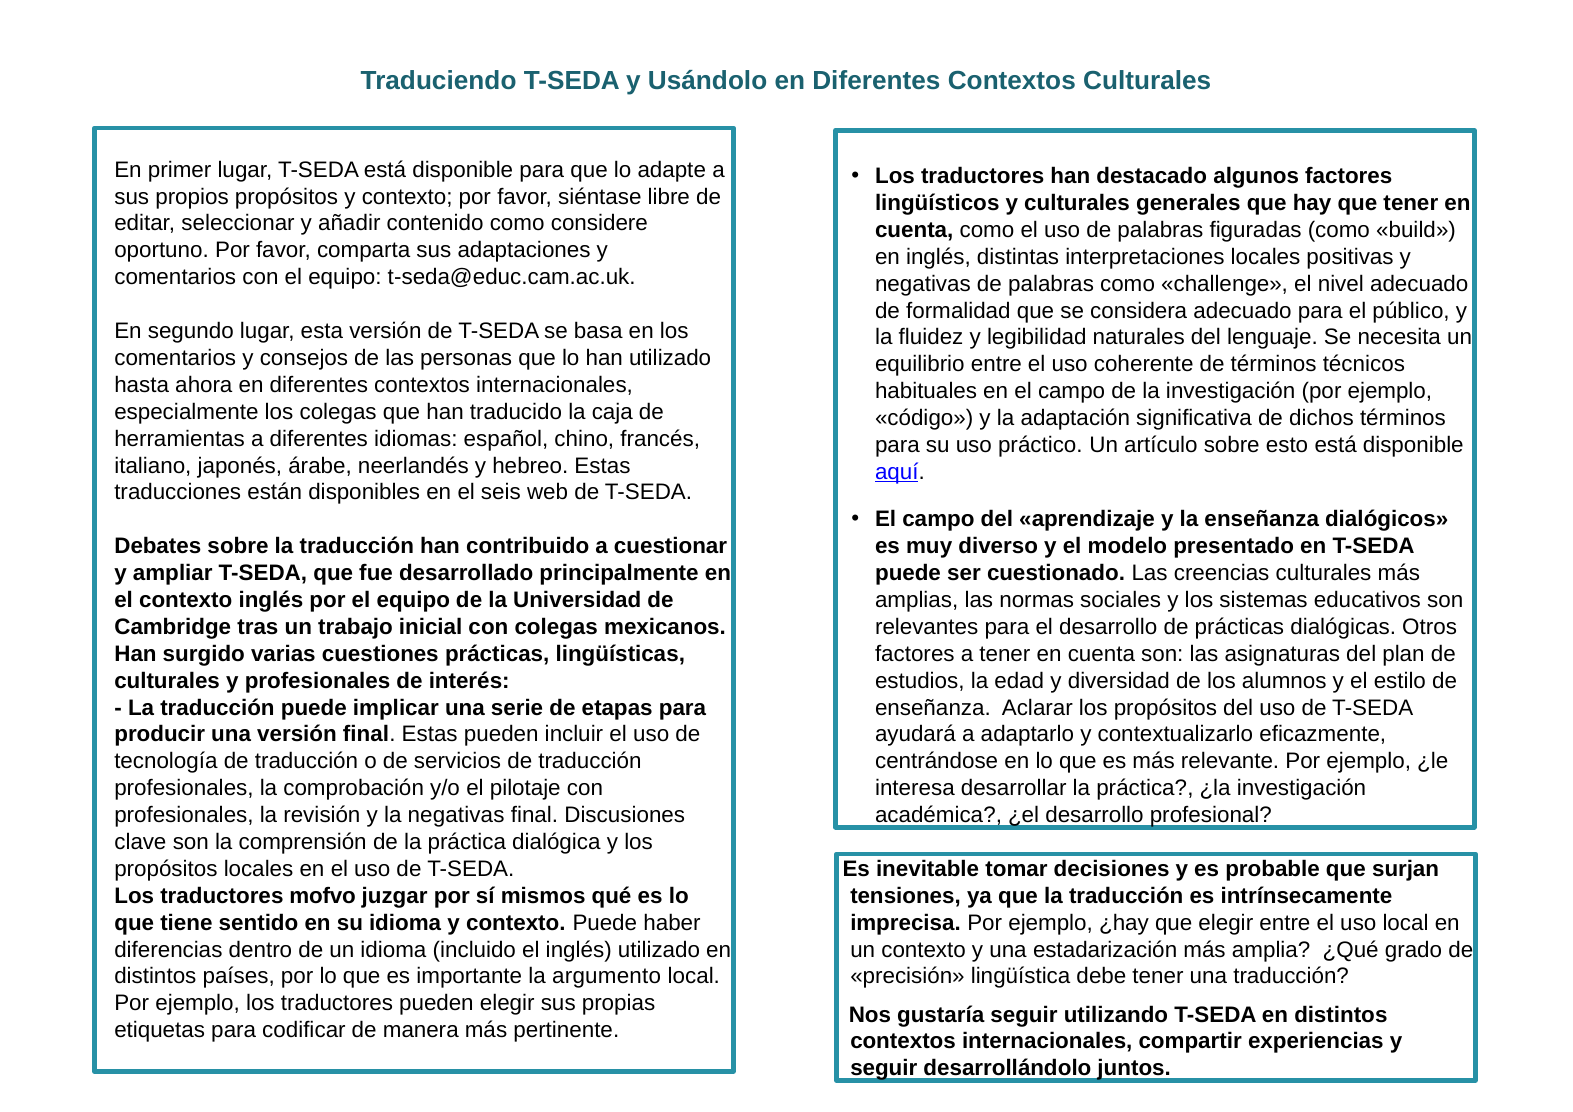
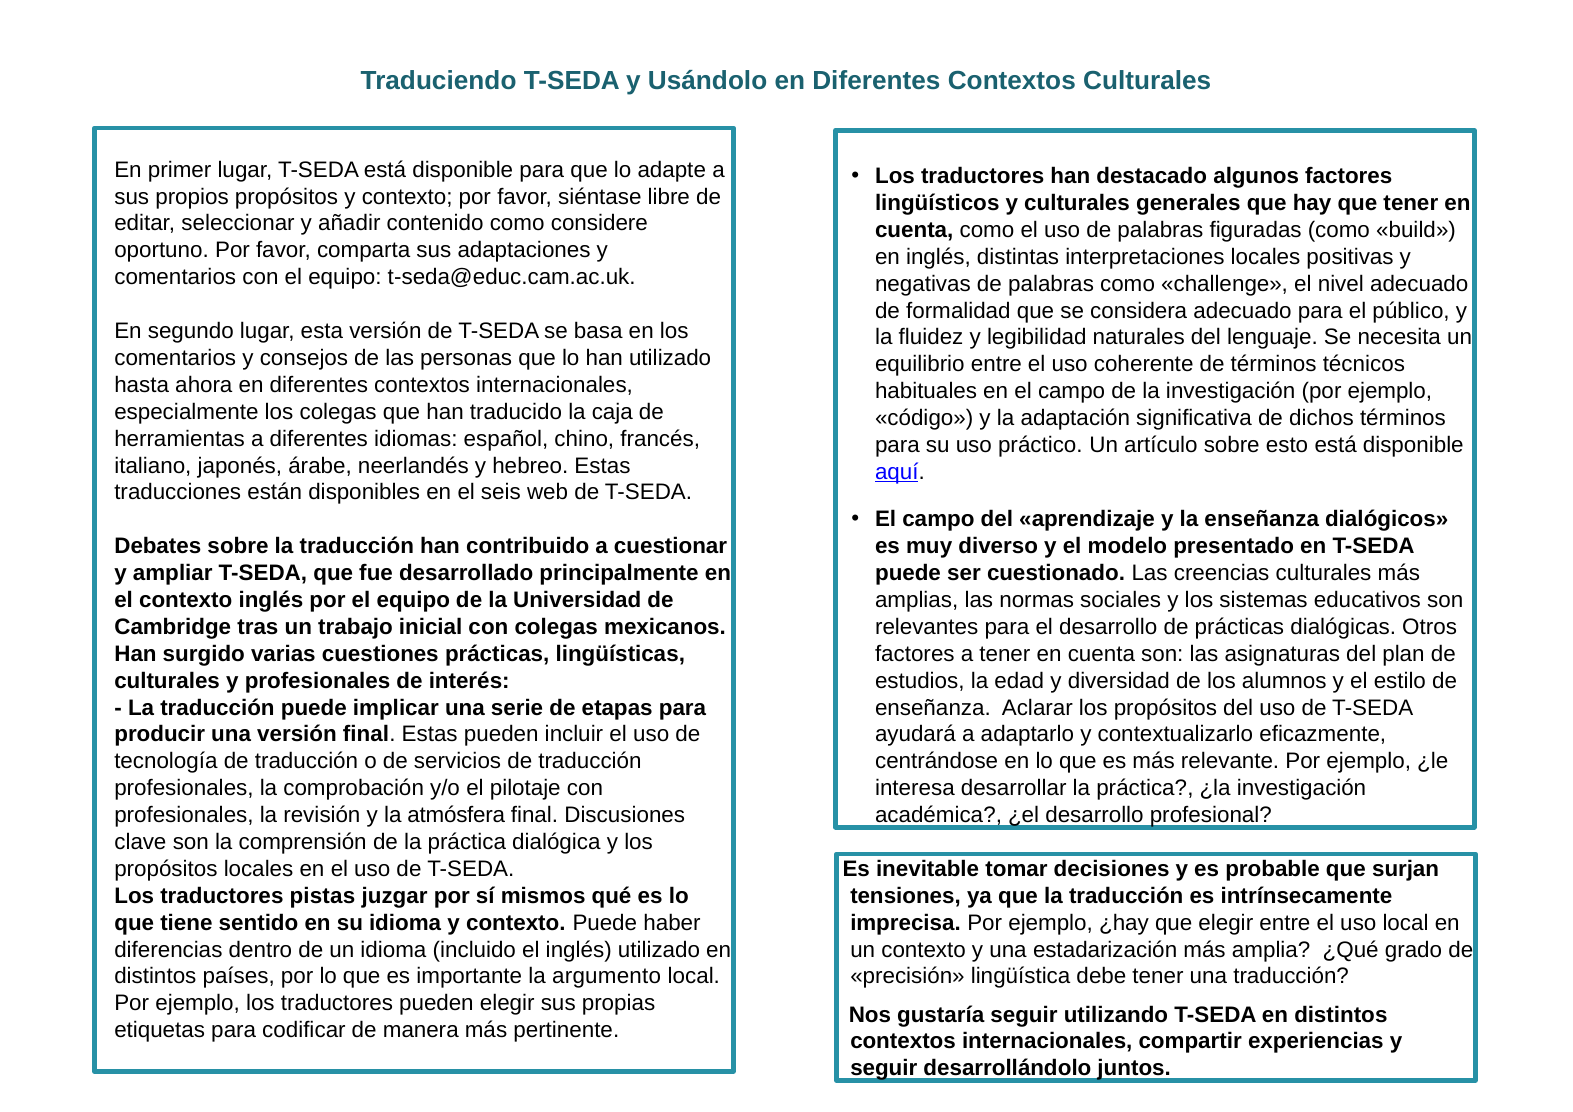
la negativas: negativas -> atmósfera
mofvo: mofvo -> pistas
